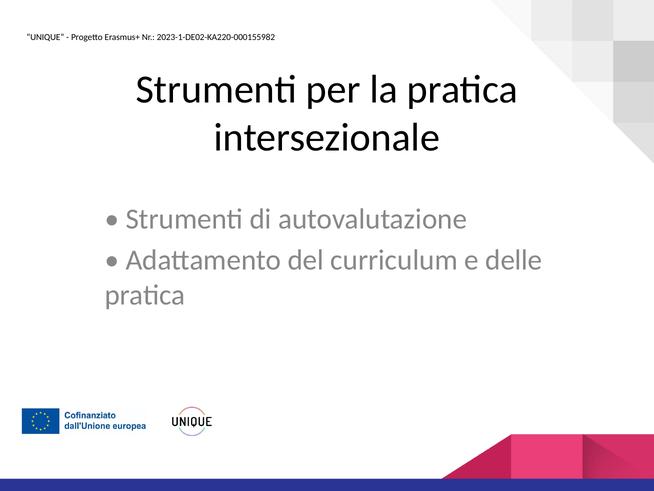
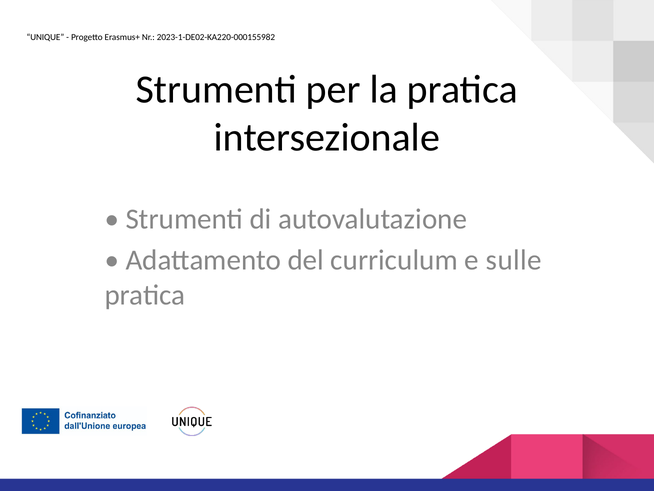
delle: delle -> sulle
